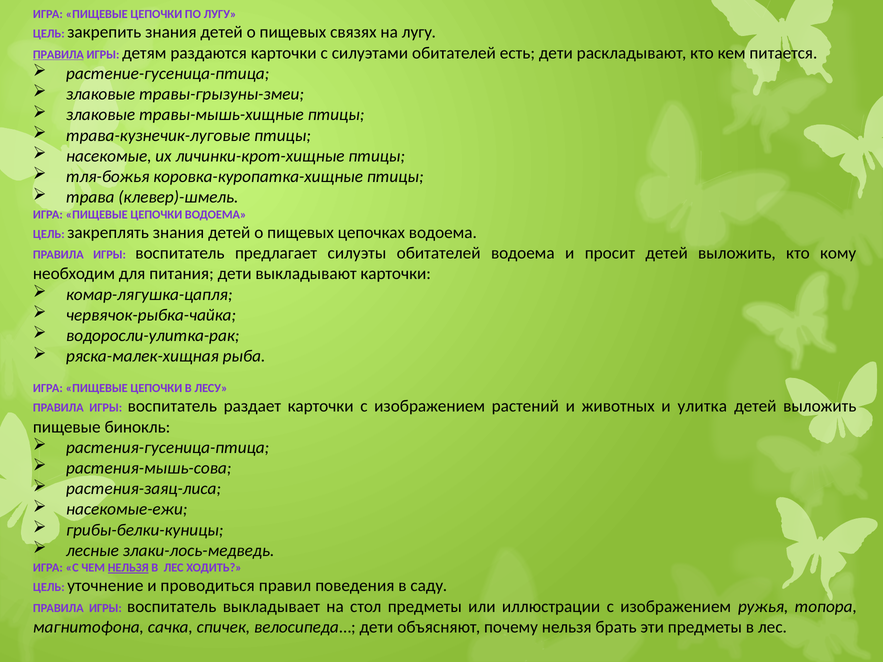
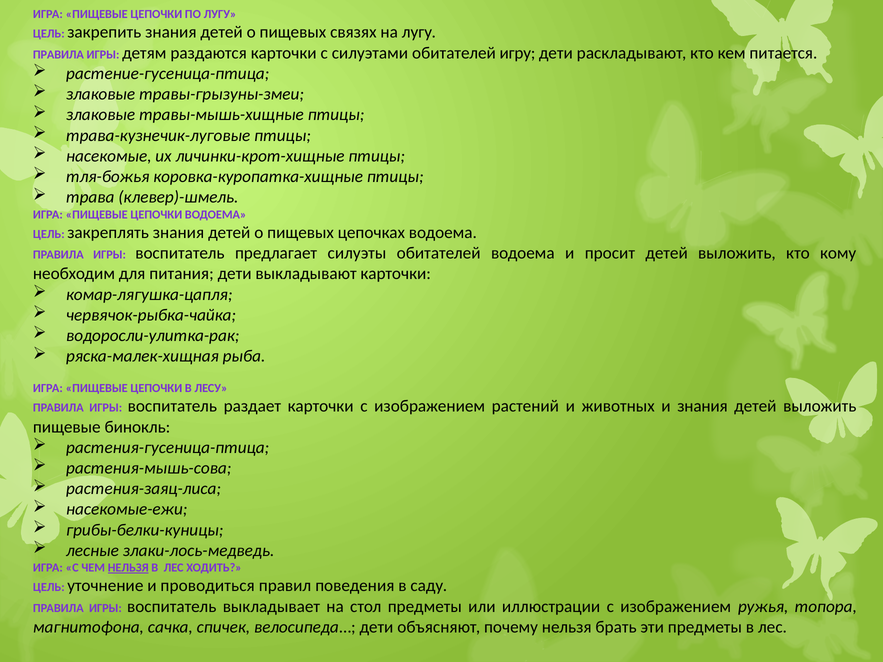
ПРАВИЛА at (58, 55) underline: present -> none
есть: есть -> игру
и улитка: улитка -> знания
